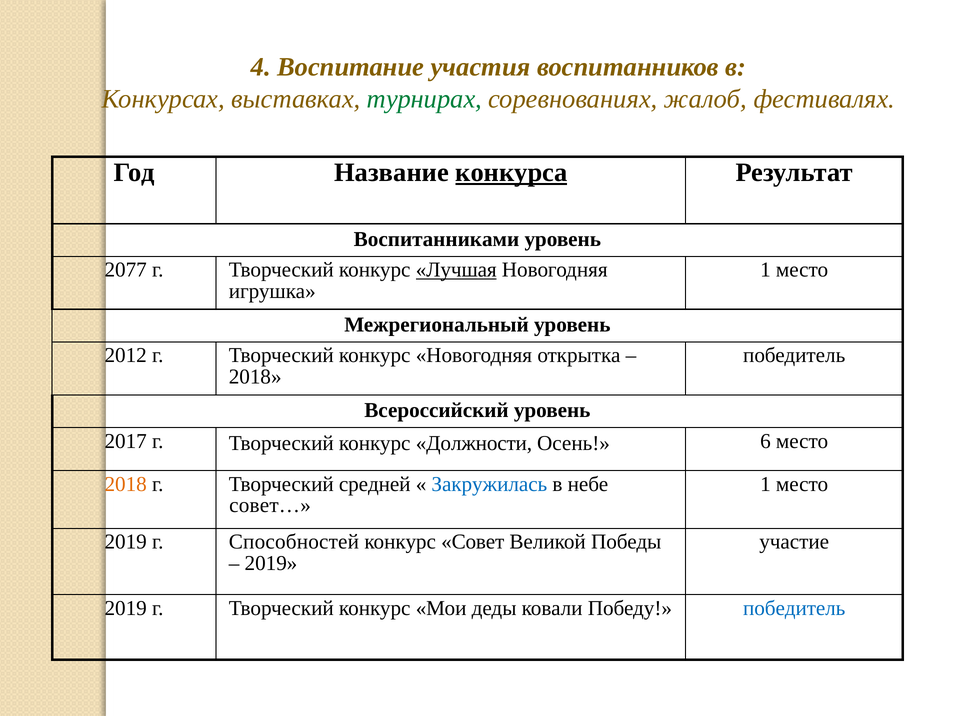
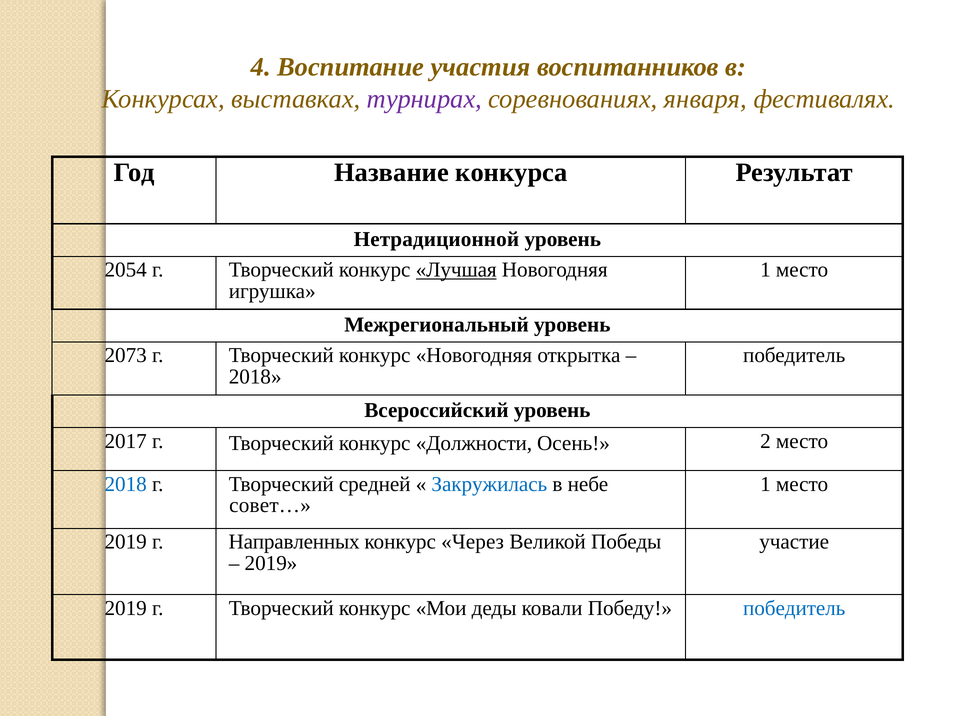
турнирах colour: green -> purple
жалоб: жалоб -> января
конкурса underline: present -> none
Воспитанниками: Воспитанниками -> Нетрадиционной
2077: 2077 -> 2054
2012: 2012 -> 2073
6: 6 -> 2
2018 at (126, 484) colour: orange -> blue
Способностей: Способностей -> Направленных
Совет: Совет -> Через
